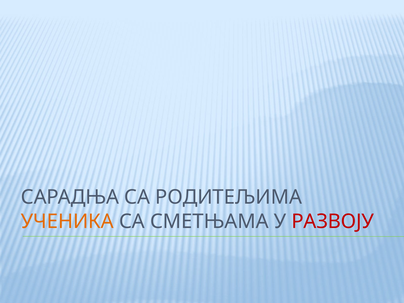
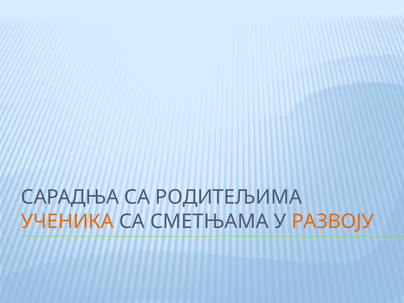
РАЗВОЈУ colour: red -> orange
